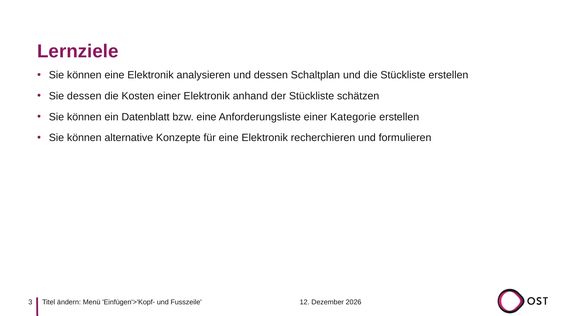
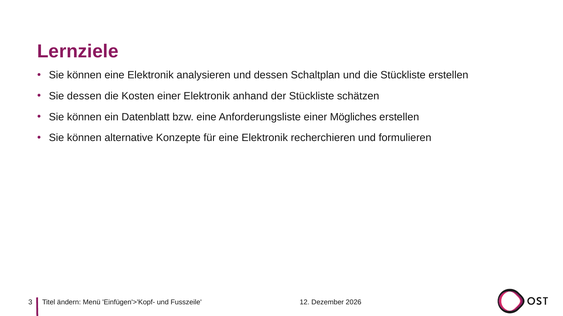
Kategorie: Kategorie -> Mögliches
